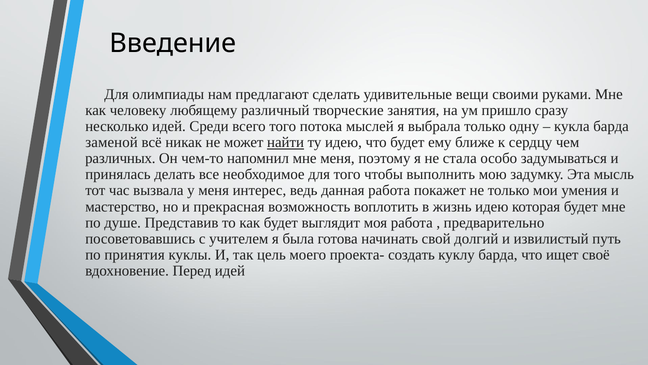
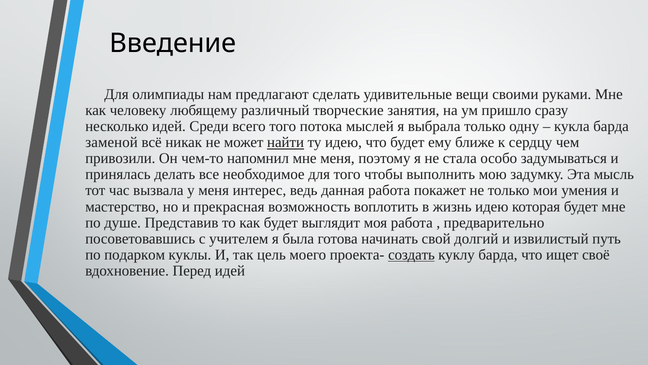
различных: различных -> привозили
принятия: принятия -> подарком
создать underline: none -> present
